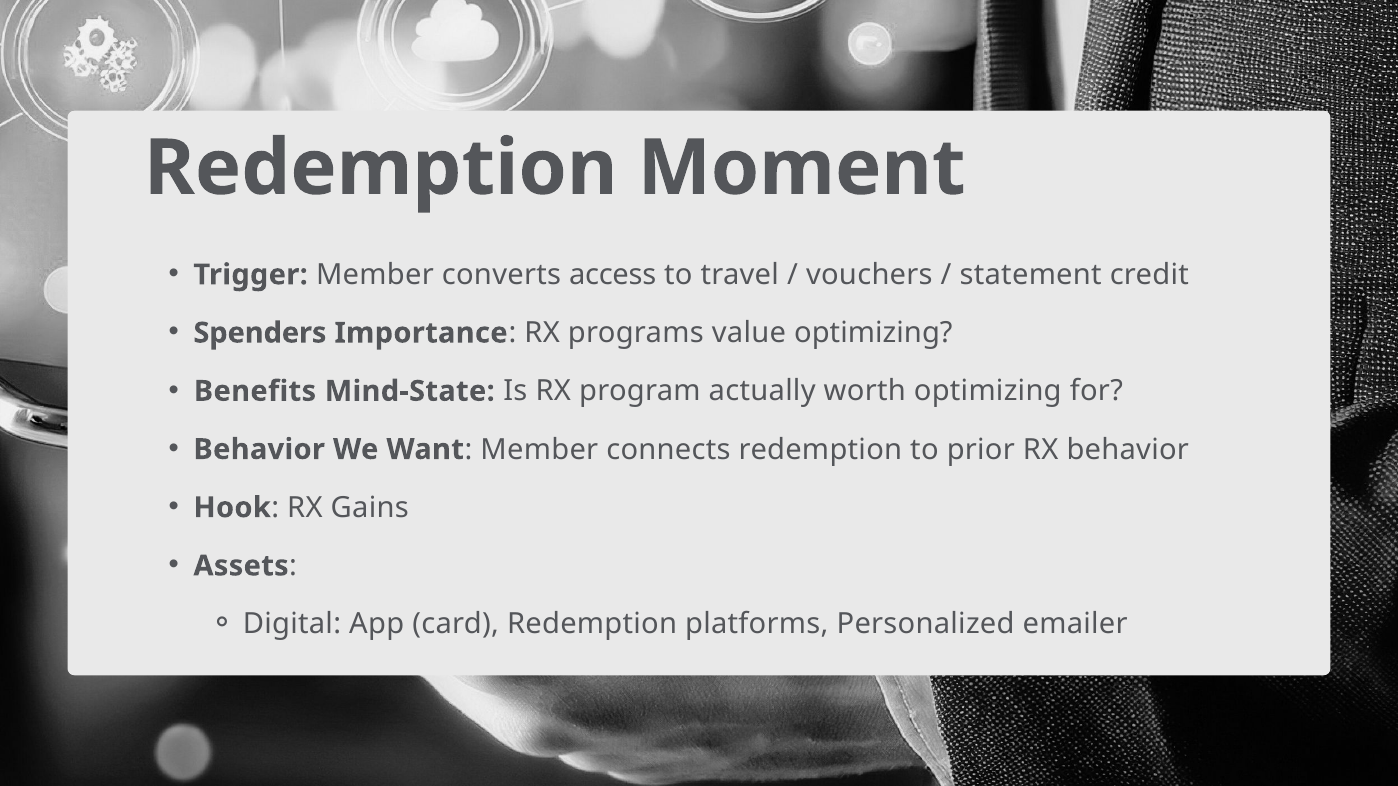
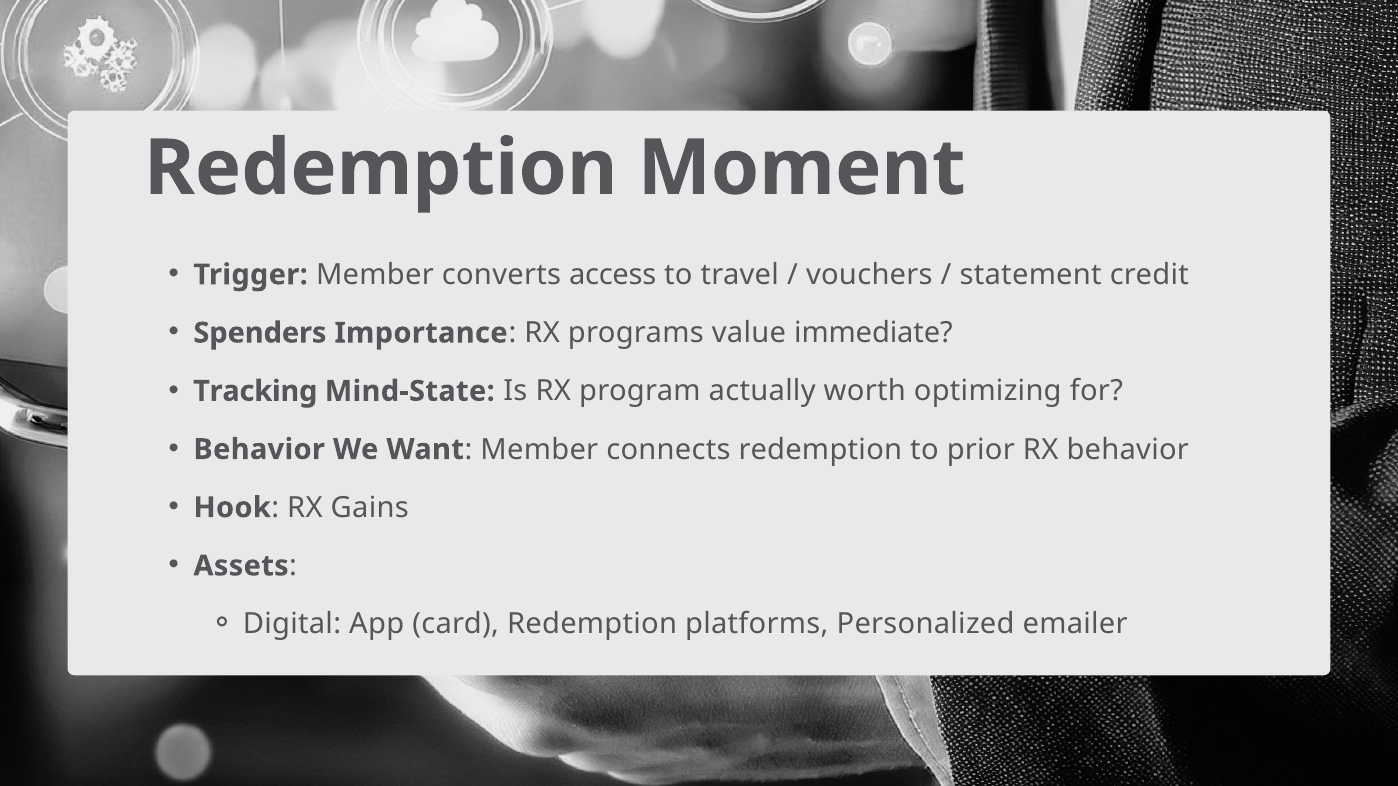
value optimizing: optimizing -> immediate
Benefits: Benefits -> Tracking
